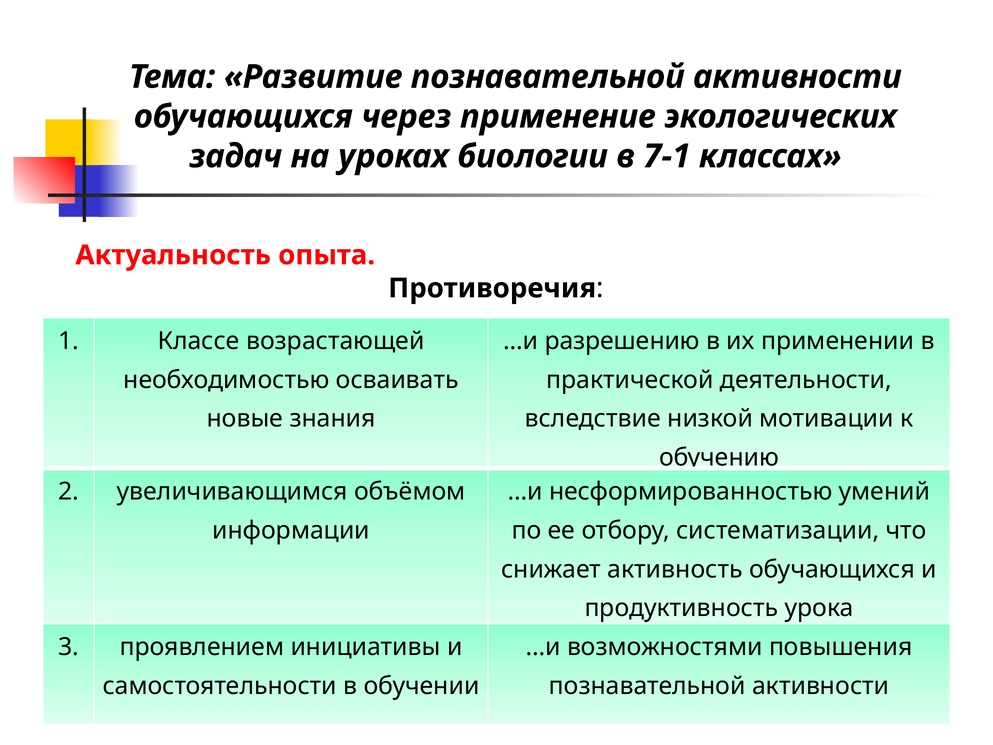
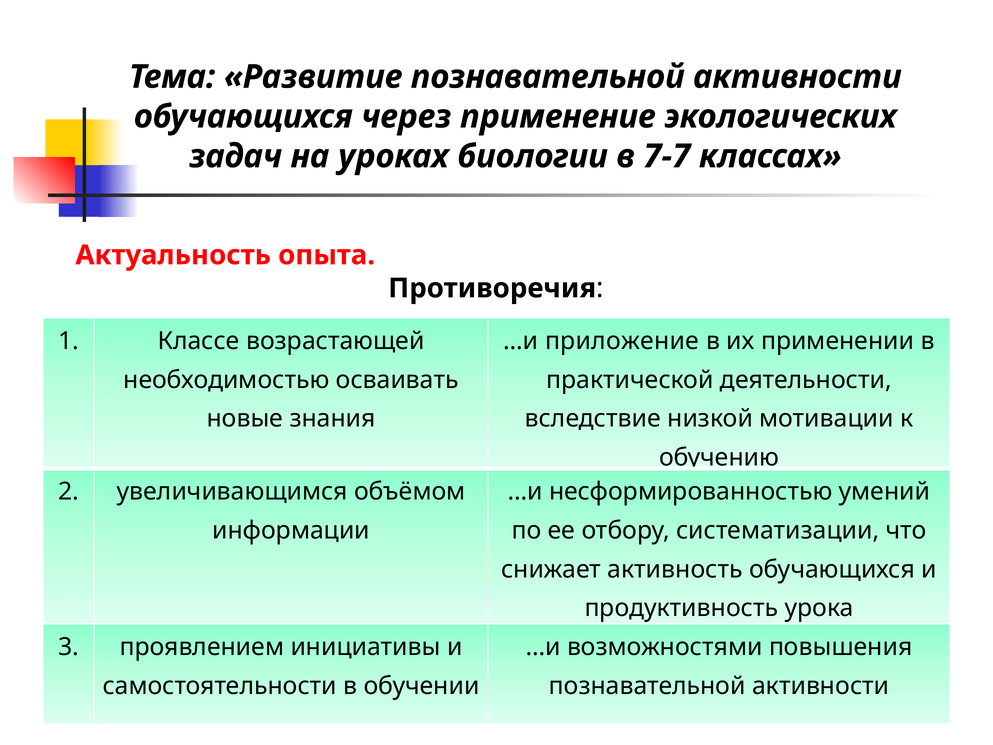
7-1: 7-1 -> 7-7
разрешению: разрешению -> приложение
